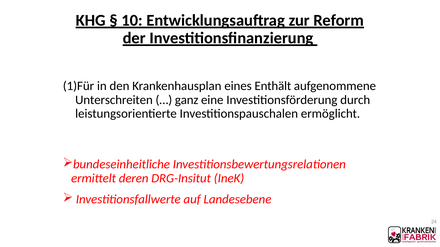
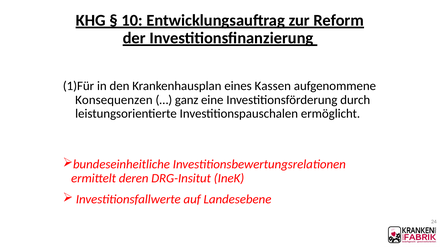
Enthält: Enthält -> Kassen
Unterschreiten: Unterschreiten -> Konsequenzen
